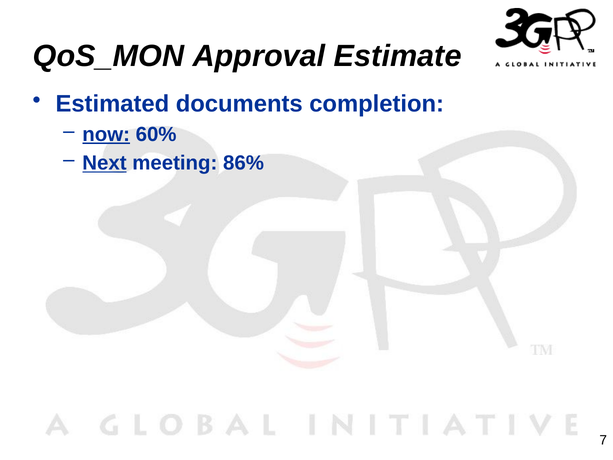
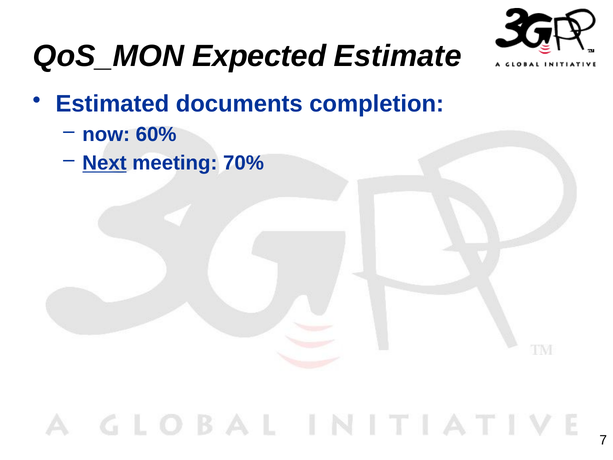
Approval: Approval -> Expected
now underline: present -> none
86%: 86% -> 70%
